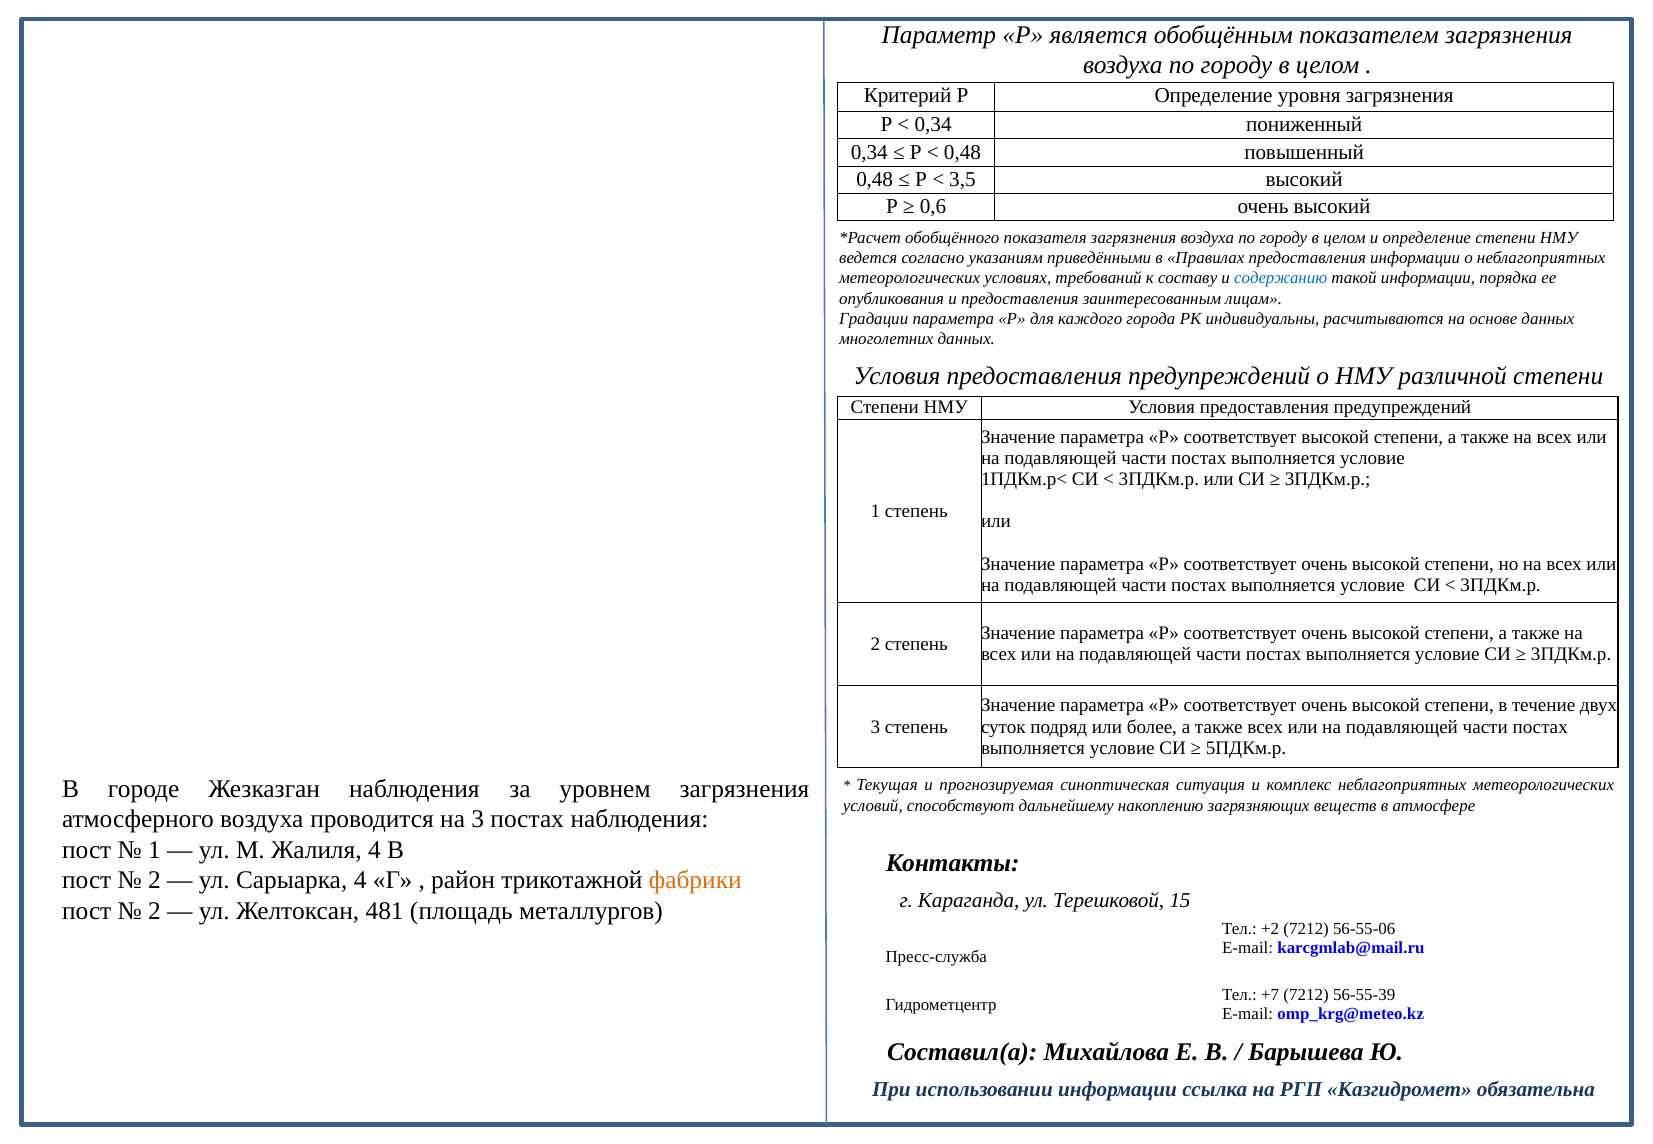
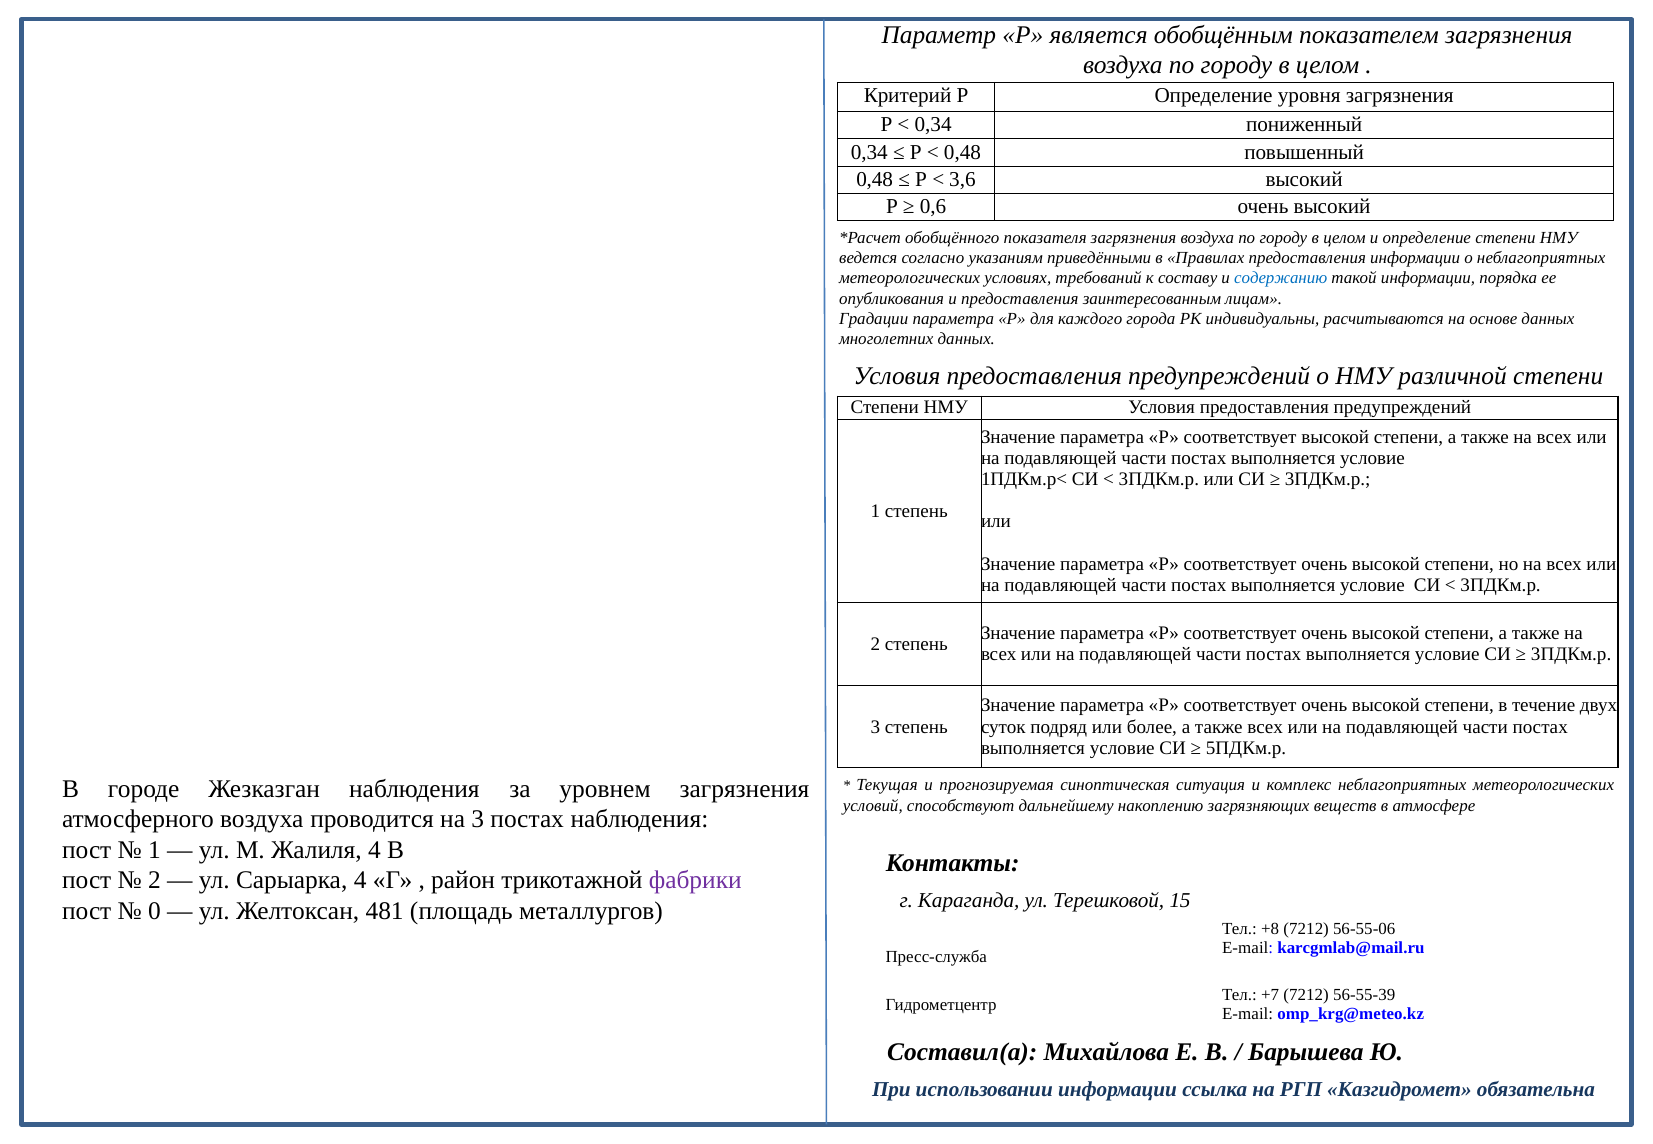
3,5: 3,5 -> 3,6
фабрики colour: orange -> purple
2 at (155, 911): 2 -> 0
+2: +2 -> +8
